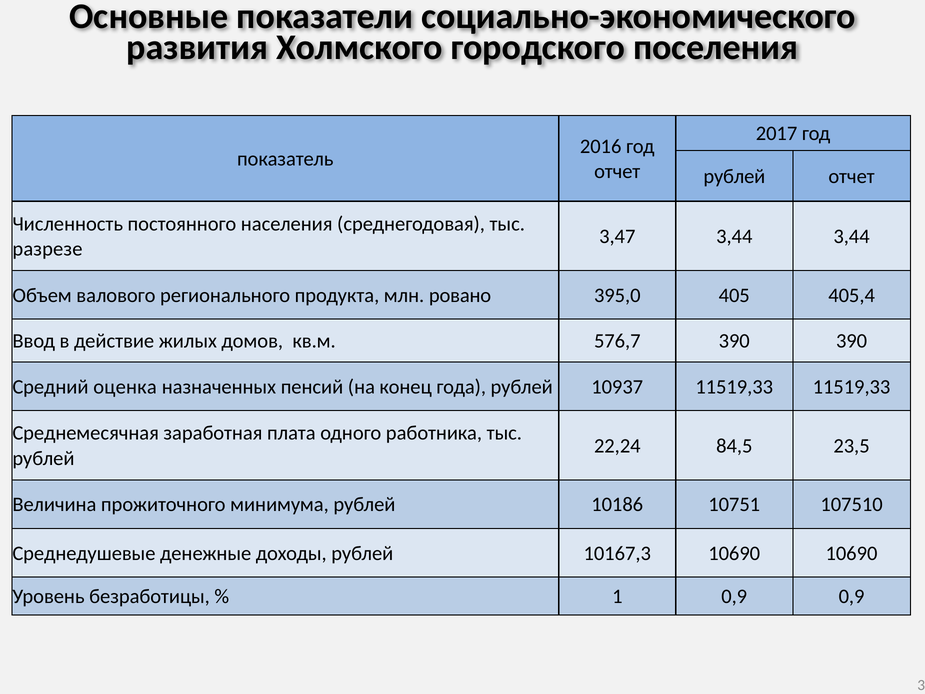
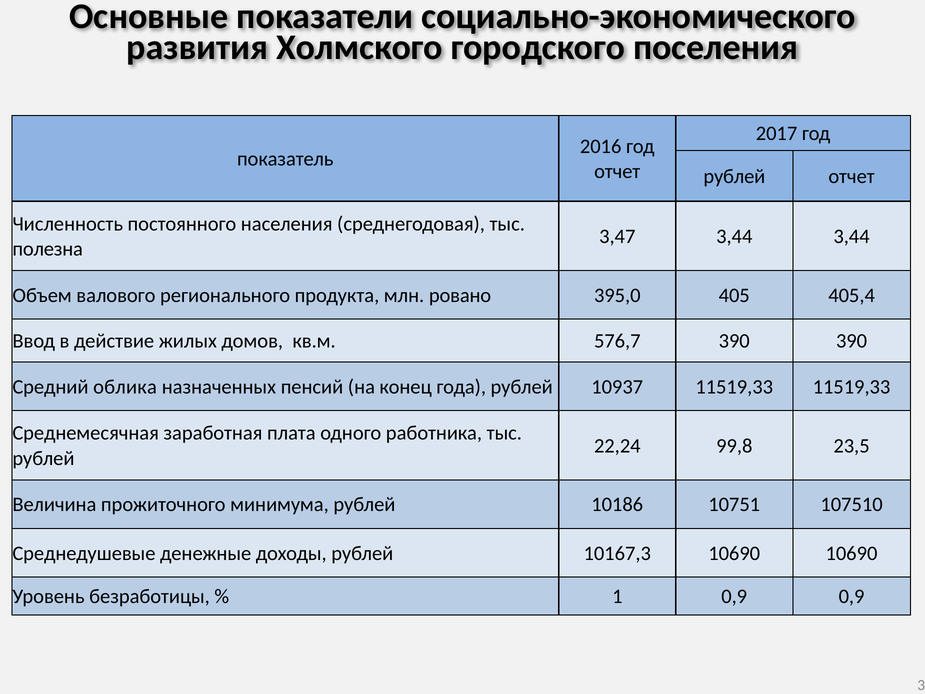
разрезе: разрезе -> полезна
оценка: оценка -> облика
84,5: 84,5 -> 99,8
